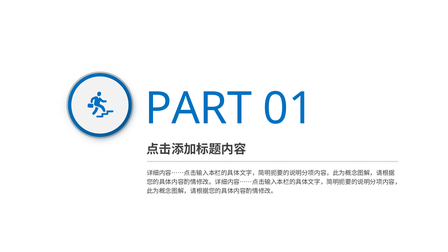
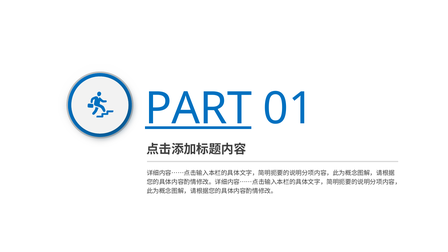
PART underline: none -> present
